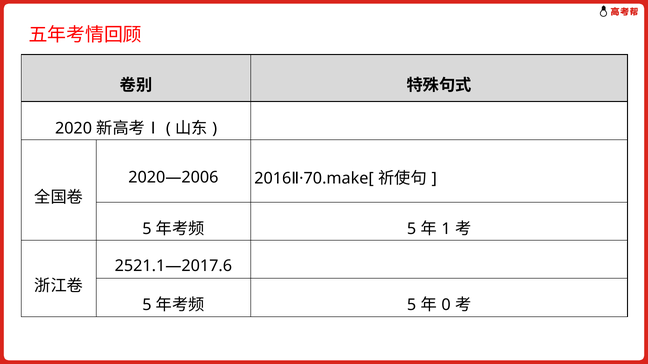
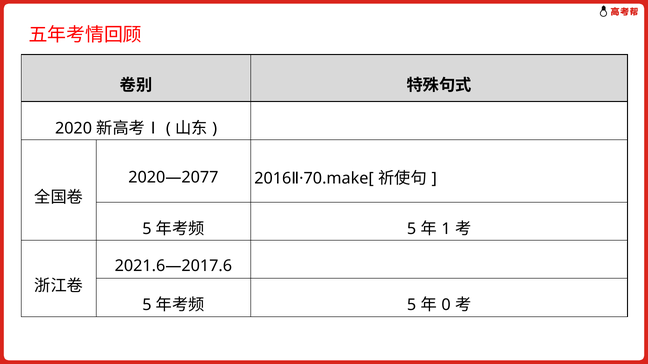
2020—2006: 2020—2006 -> 2020—2077
2521.1—2017.6: 2521.1—2017.6 -> 2021.6—2017.6
